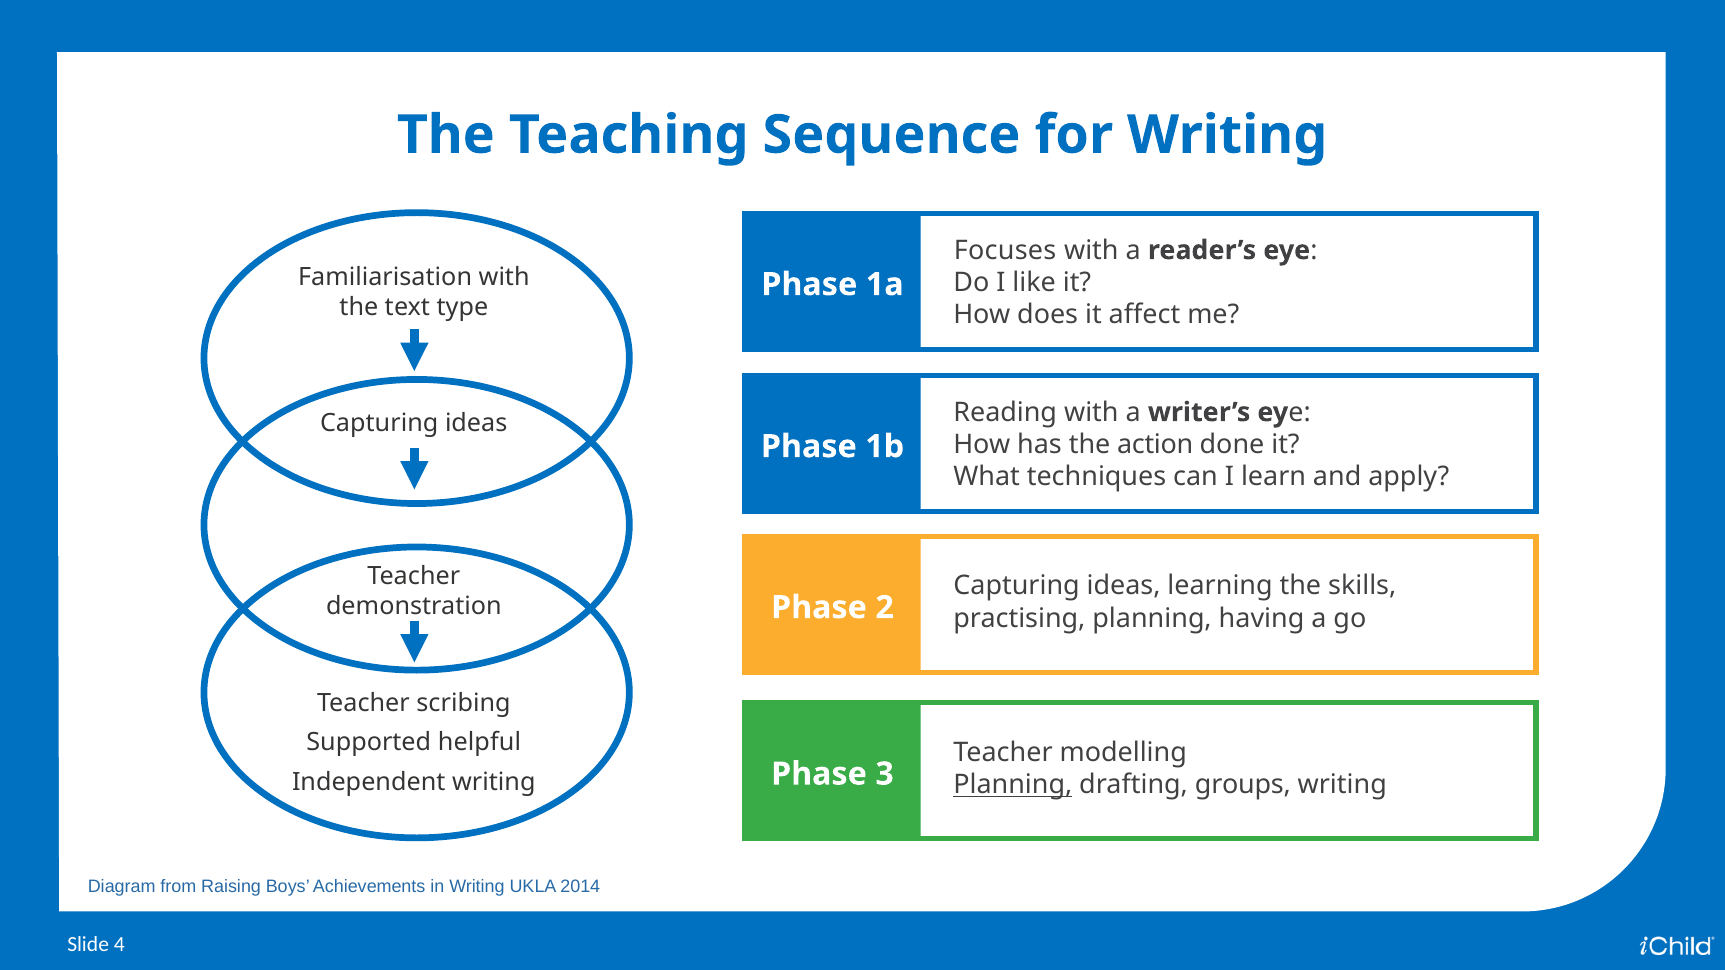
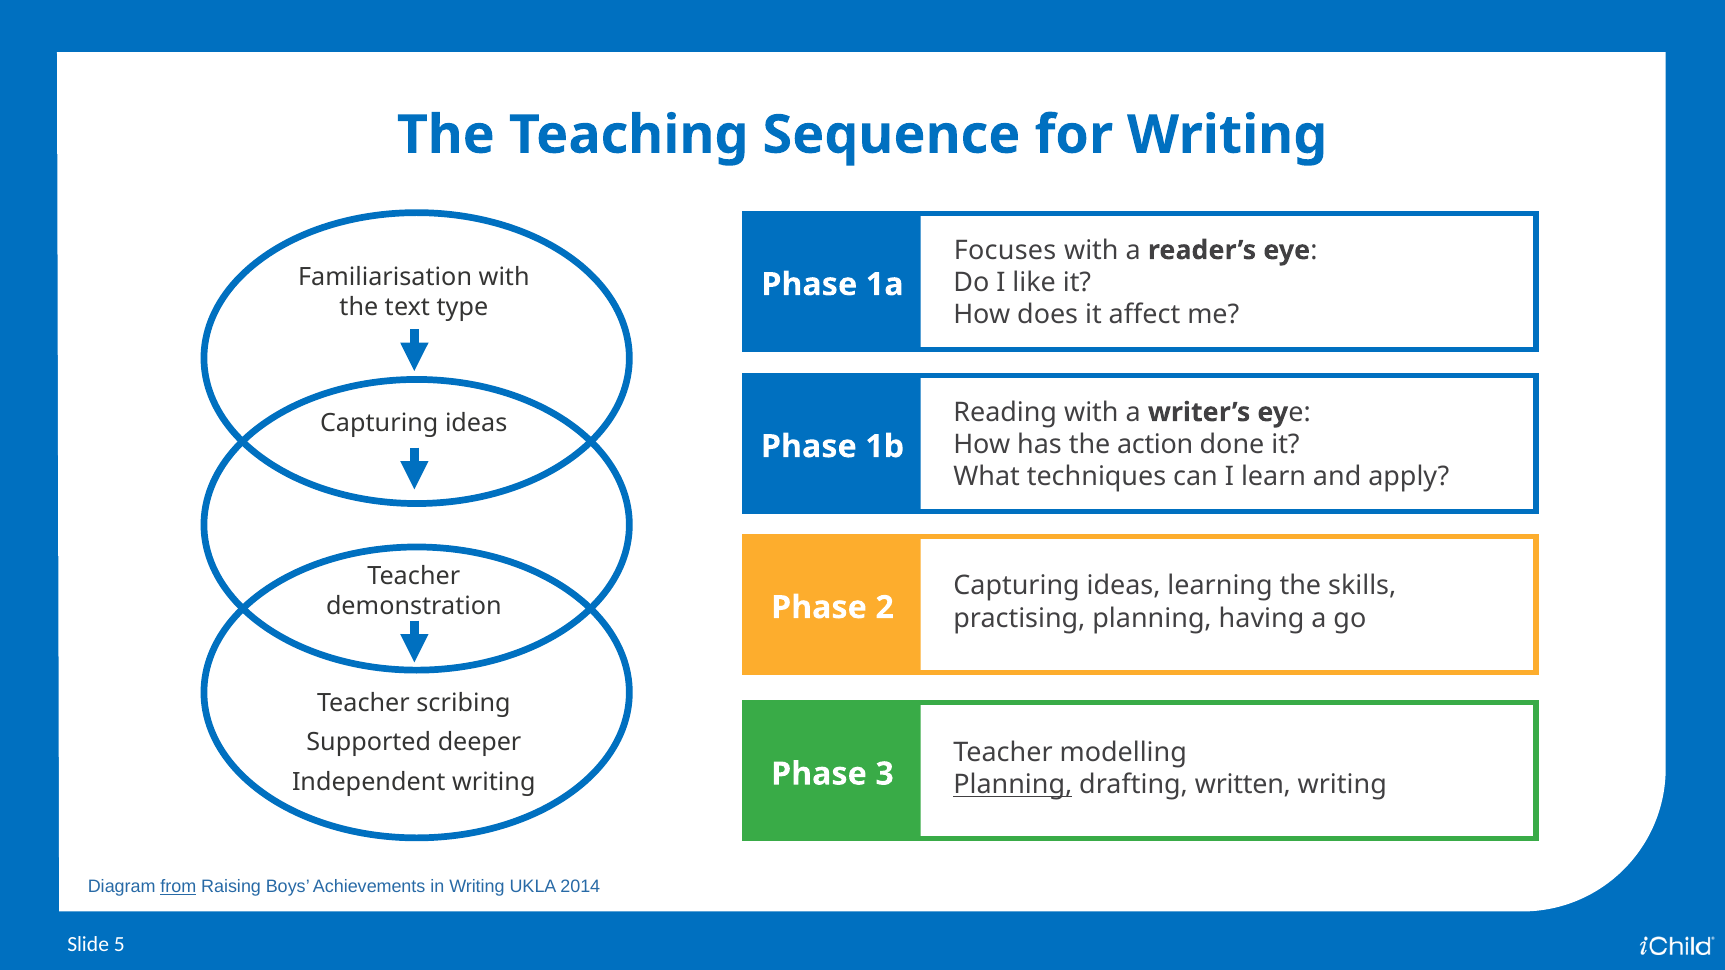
helpful: helpful -> deeper
groups: groups -> written
from underline: none -> present
4: 4 -> 5
